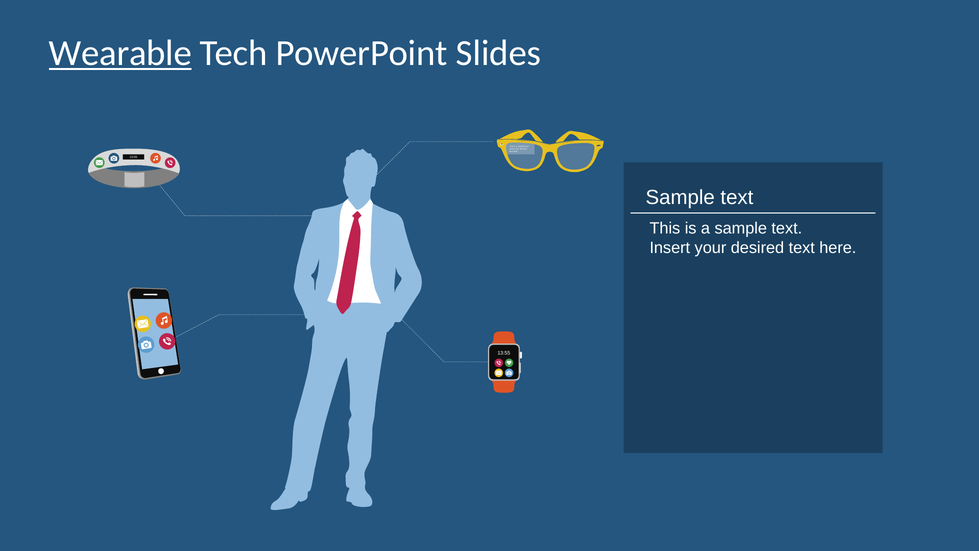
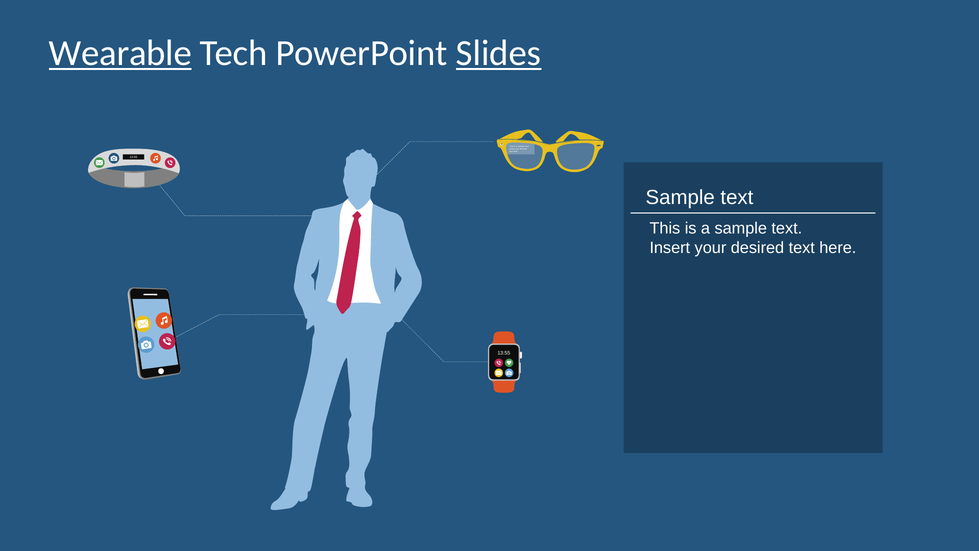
Slides underline: none -> present
